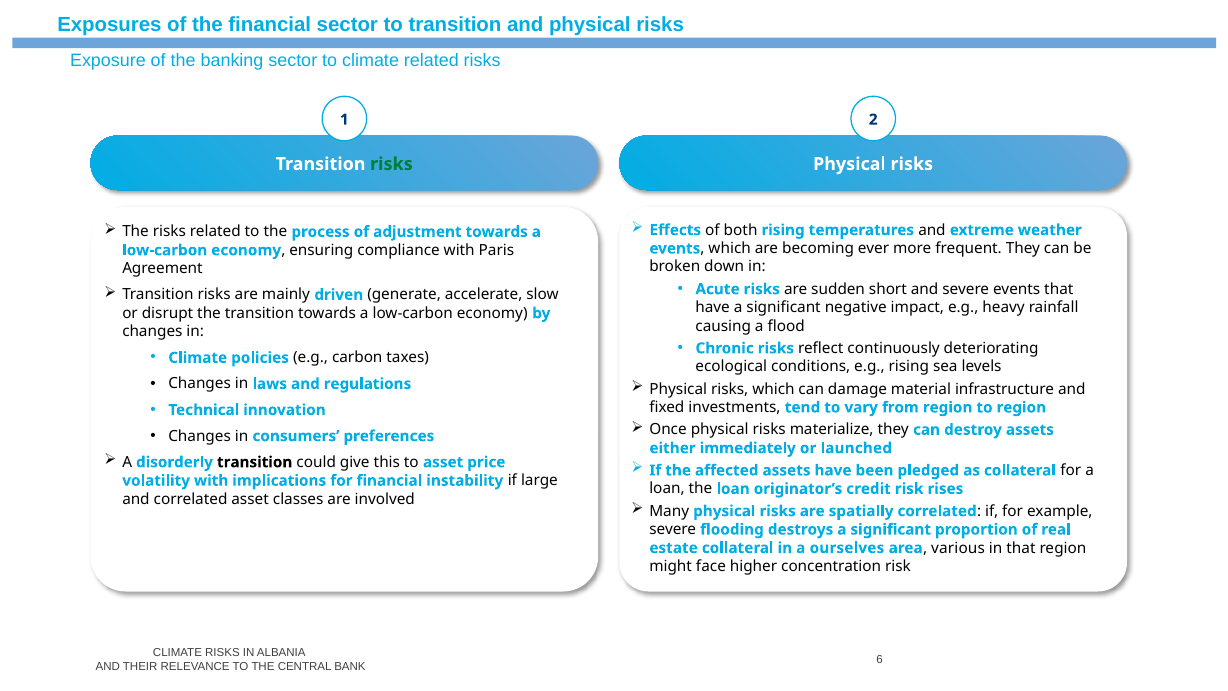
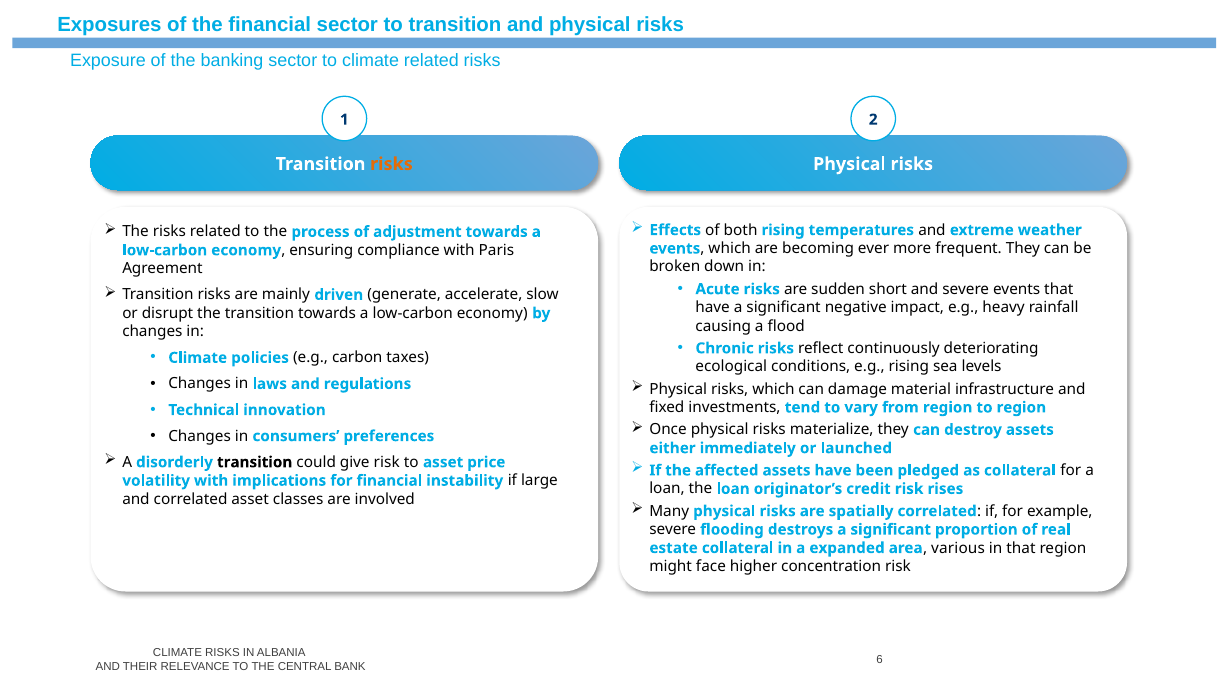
risks at (391, 164) colour: green -> orange
give this: this -> risk
ourselves: ourselves -> expanded
